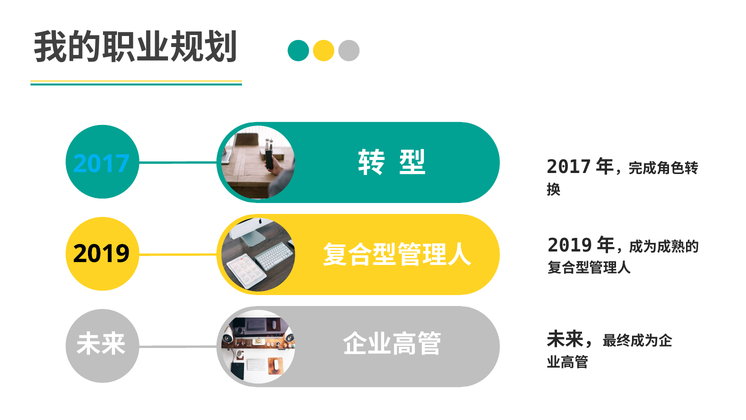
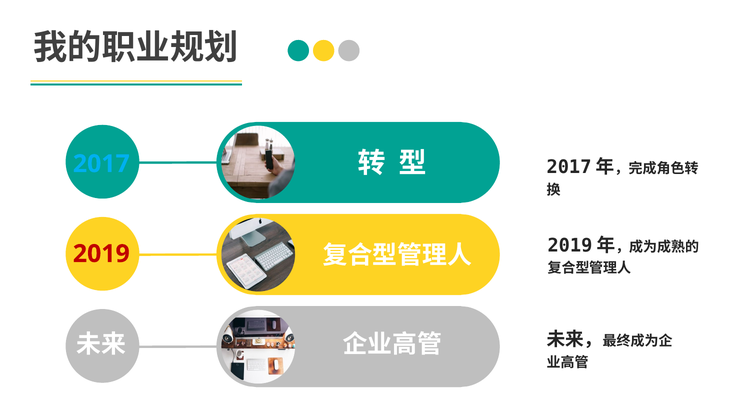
2019 colour: black -> red
